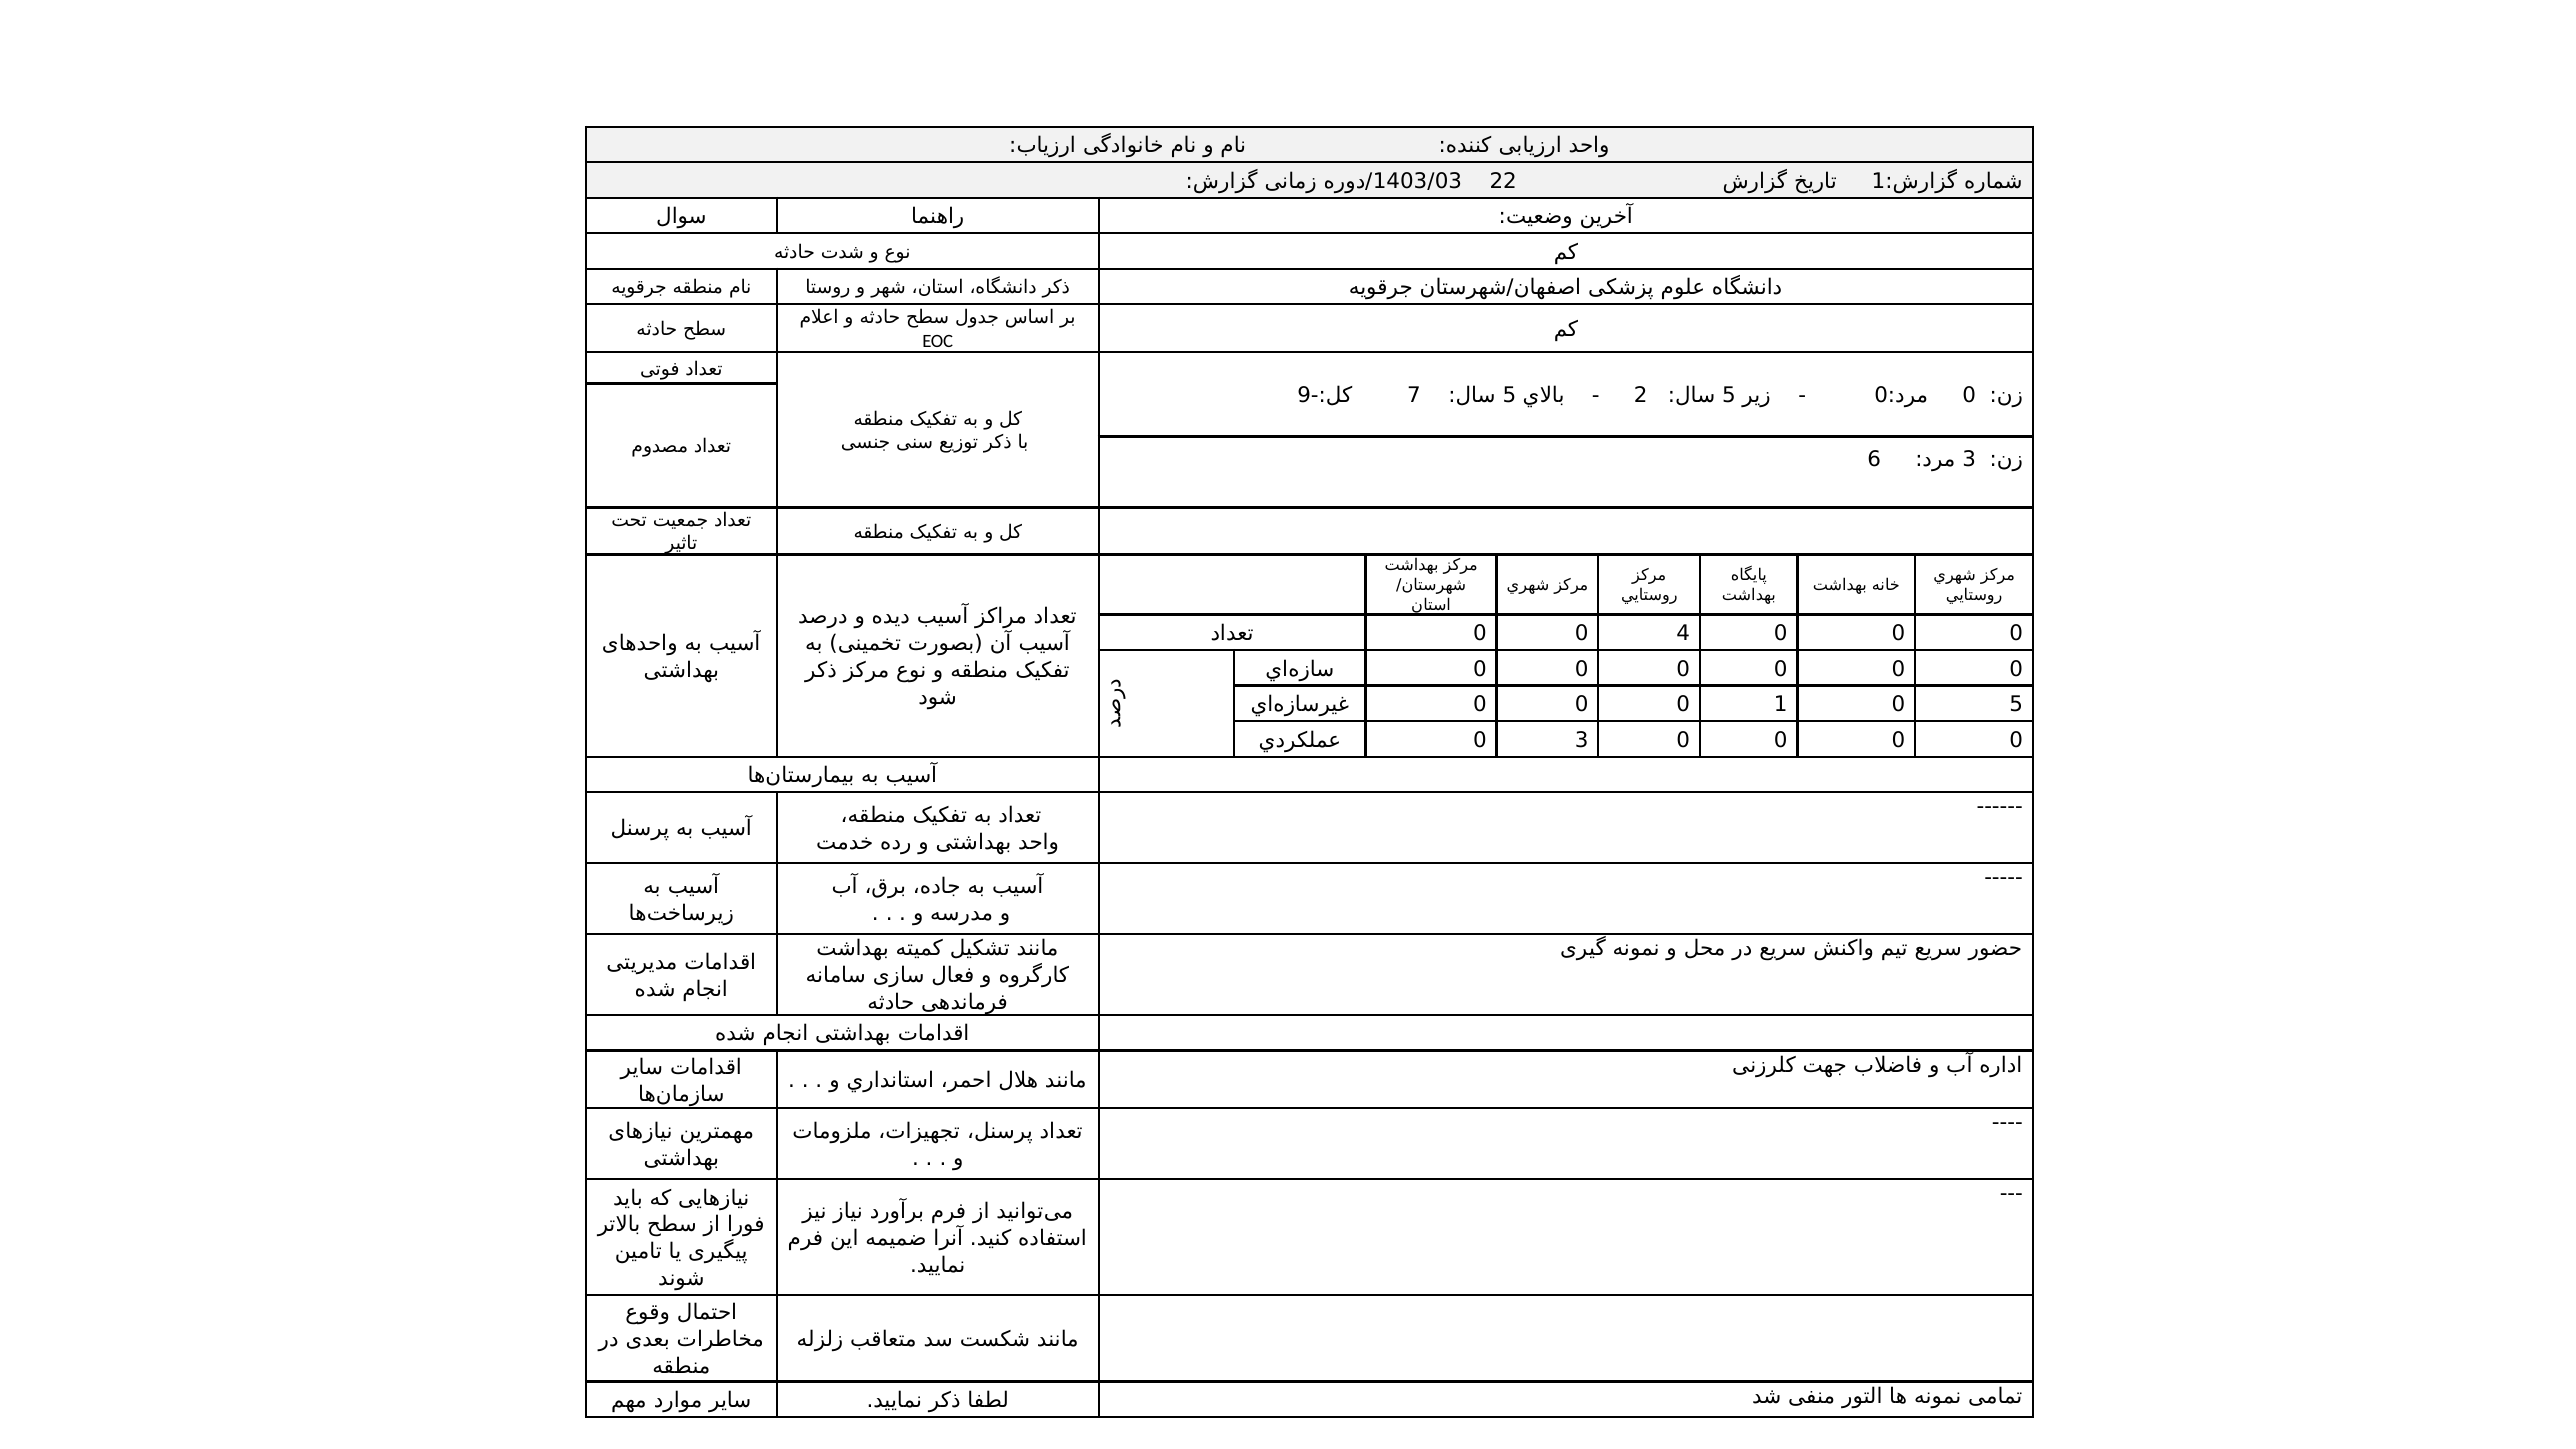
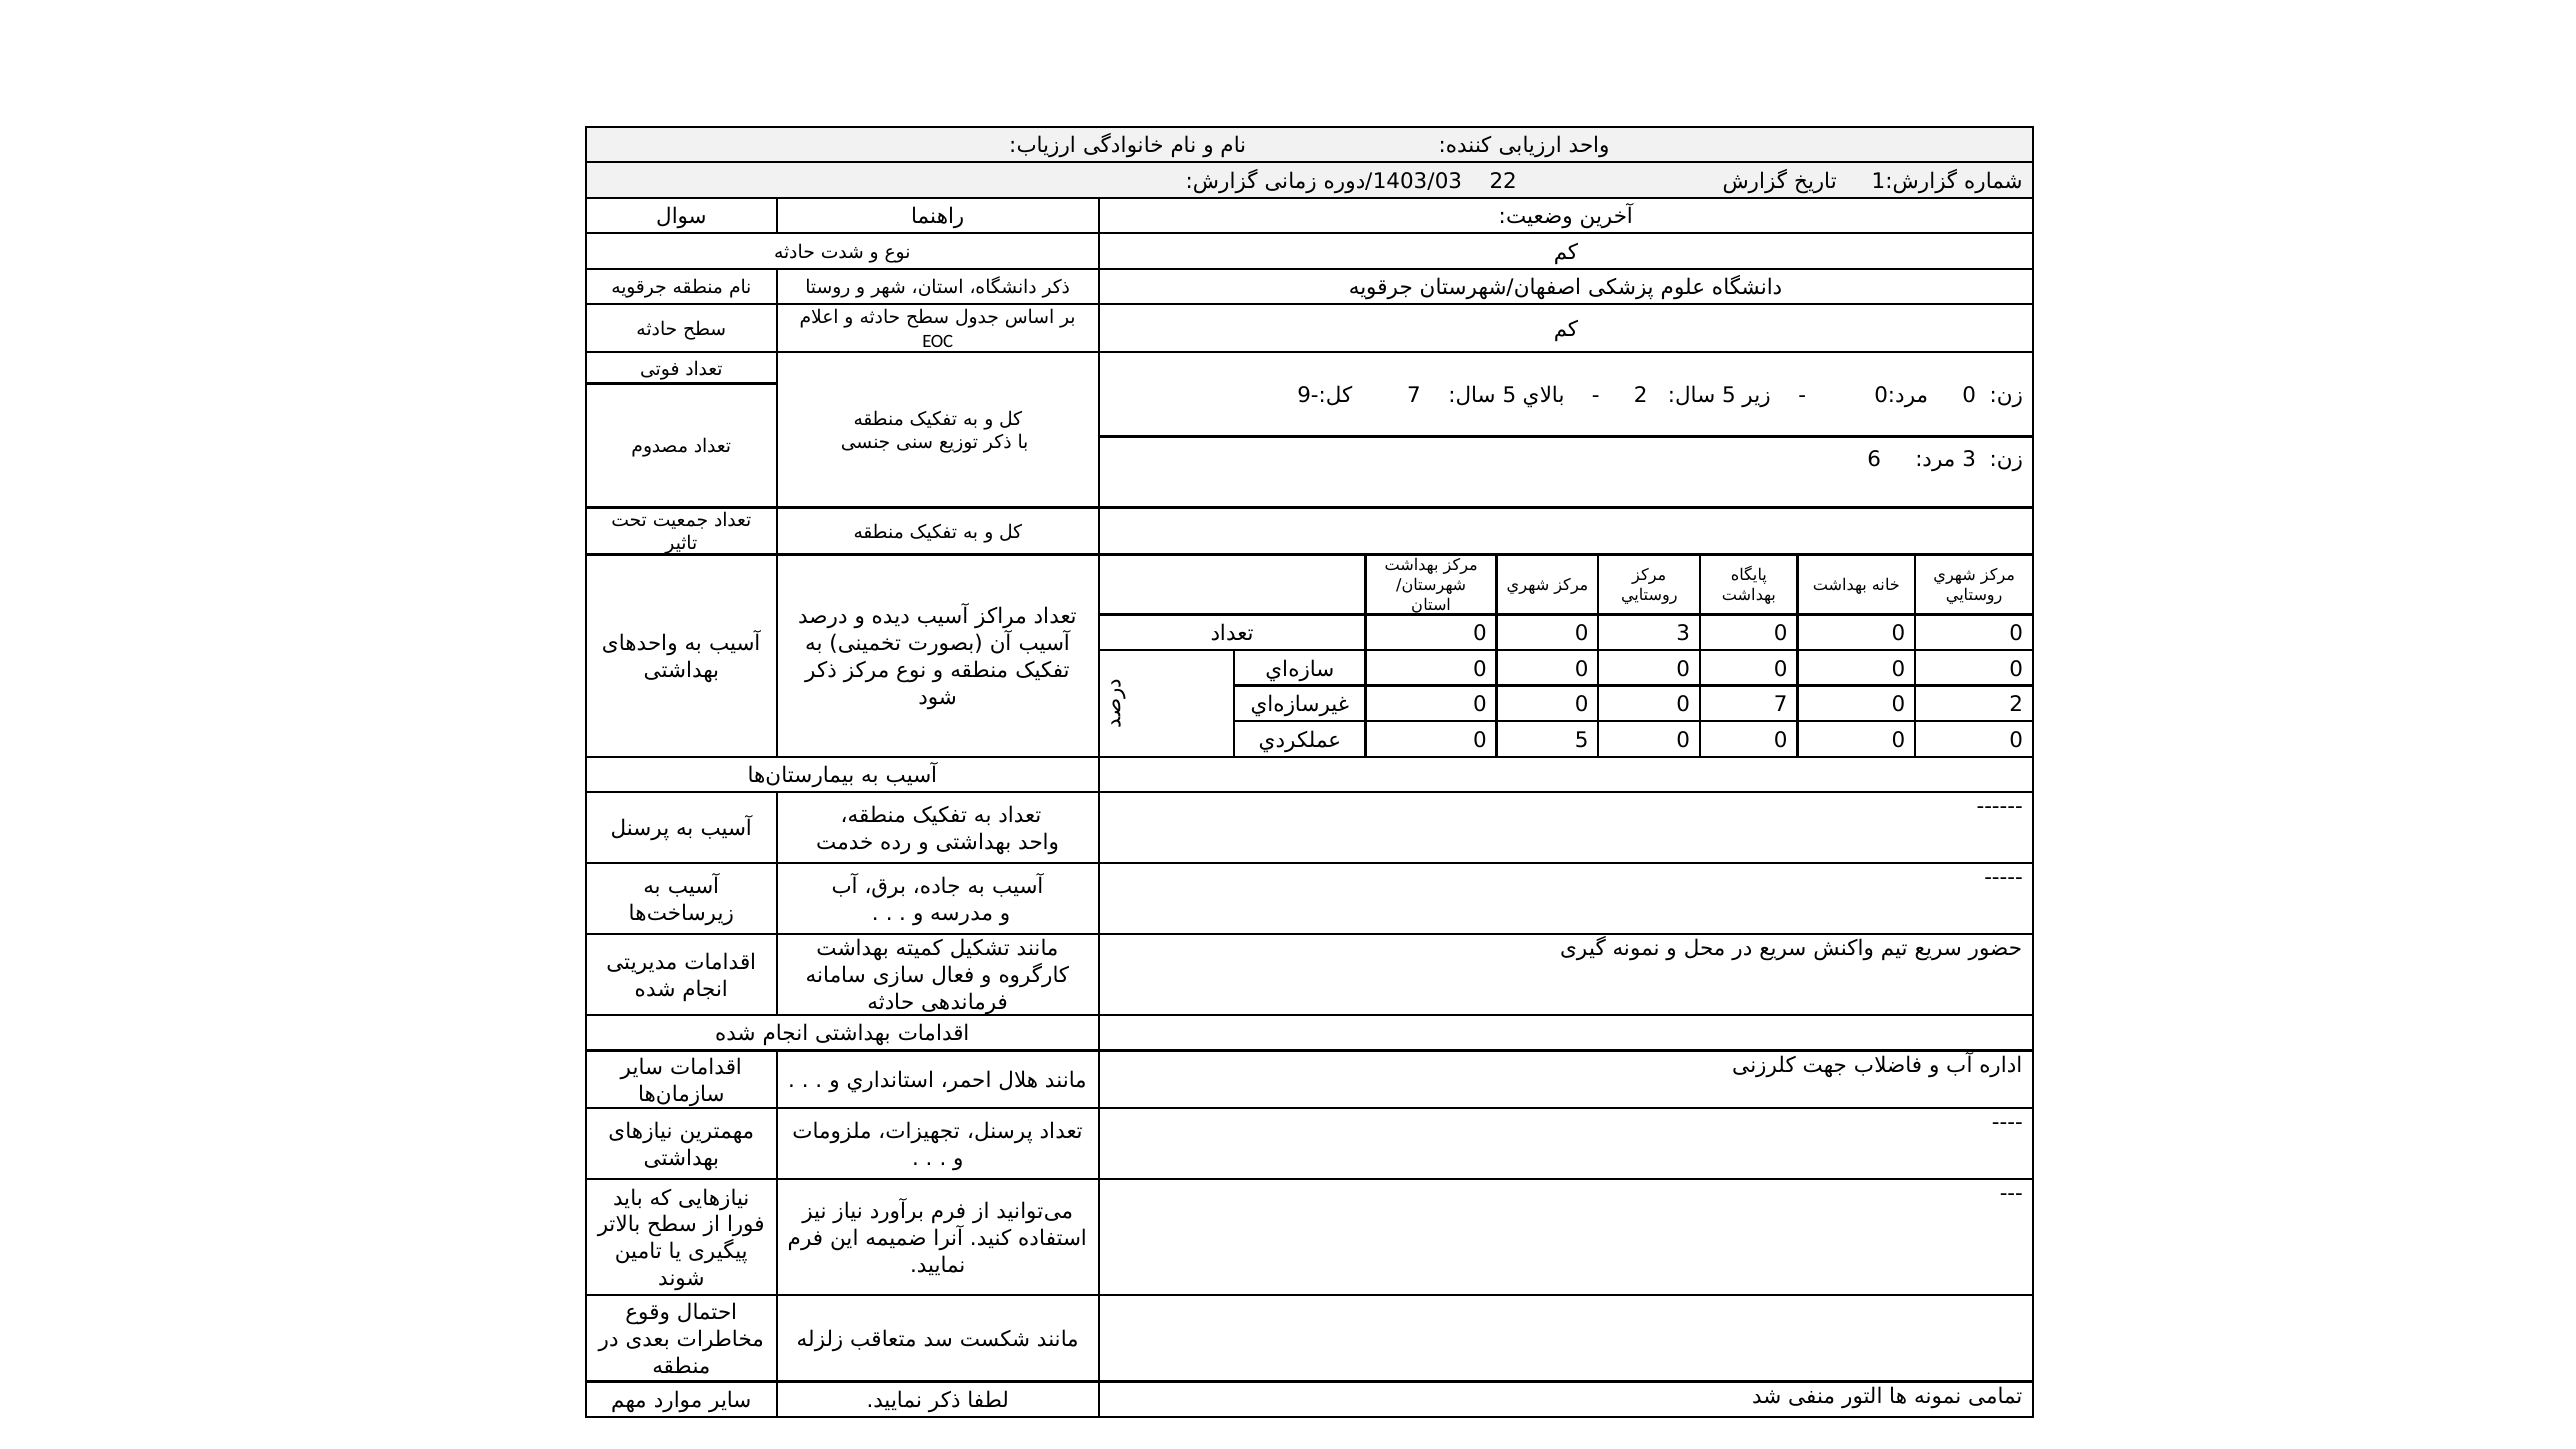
0 4: 4 -> 3
0 1: 1 -> 7
0 5: 5 -> 2
0 3: 3 -> 5
